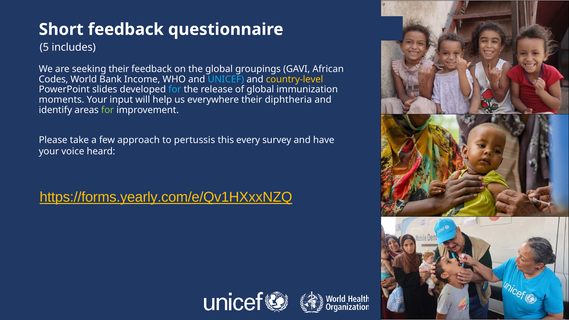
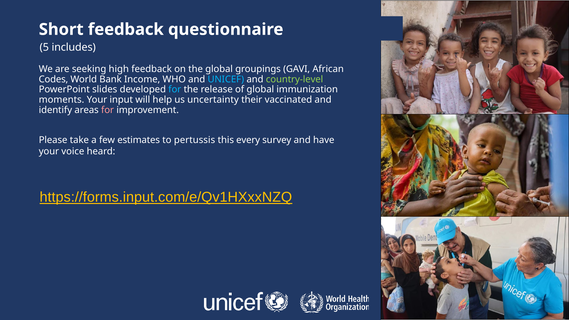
seeking their: their -> high
country-level colour: yellow -> light green
everywhere: everywhere -> uncertainty
diphtheria: diphtheria -> vaccinated
for at (108, 110) colour: light green -> pink
approach: approach -> estimates
https://forms.yearly.com/e/Qv1HXxxNZQ: https://forms.yearly.com/e/Qv1HXxxNZQ -> https://forms.input.com/e/Qv1HXxxNZQ
